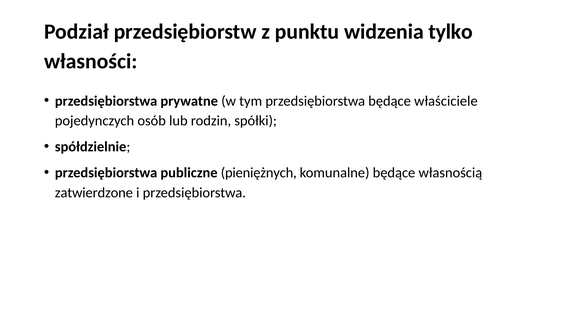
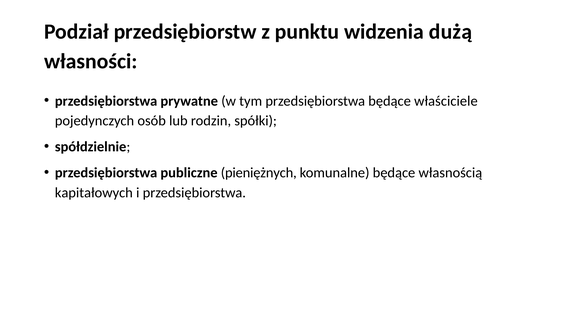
tylko: tylko -> dużą
zatwierdzone: zatwierdzone -> kapitałowych
